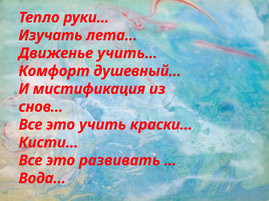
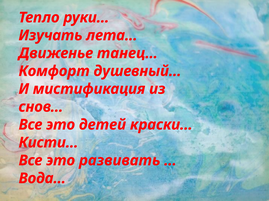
учить…: учить… -> танец…
учить: учить -> детей
